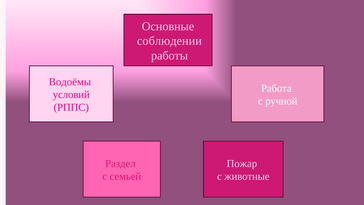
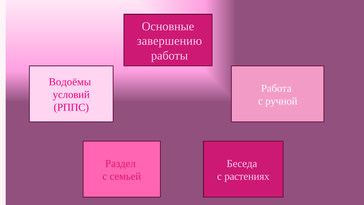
соблюдении: соблюдении -> завершению
Пожар: Пожар -> Беседа
животные: животные -> растениях
